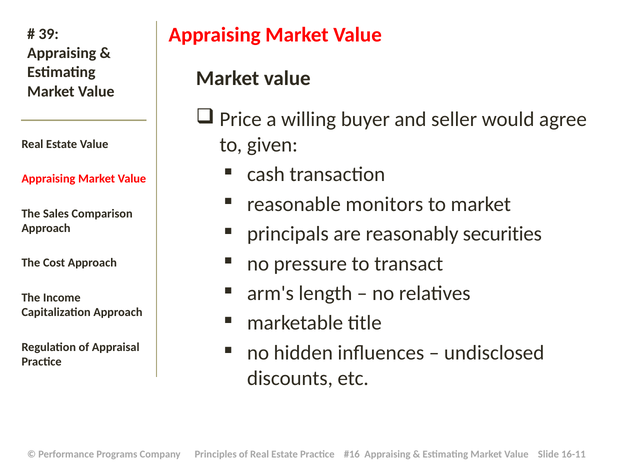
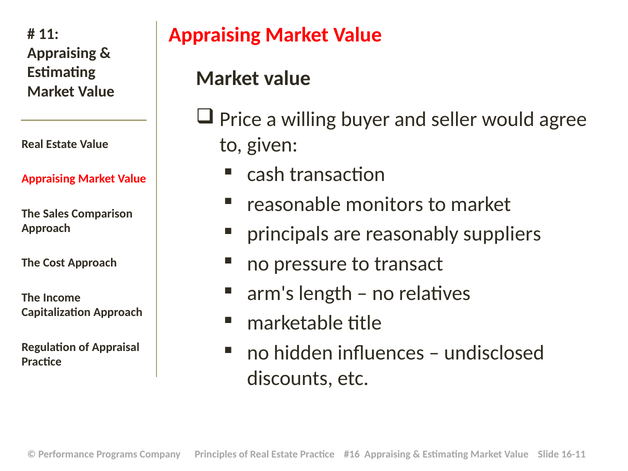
39: 39 -> 11
securities: securities -> suppliers
